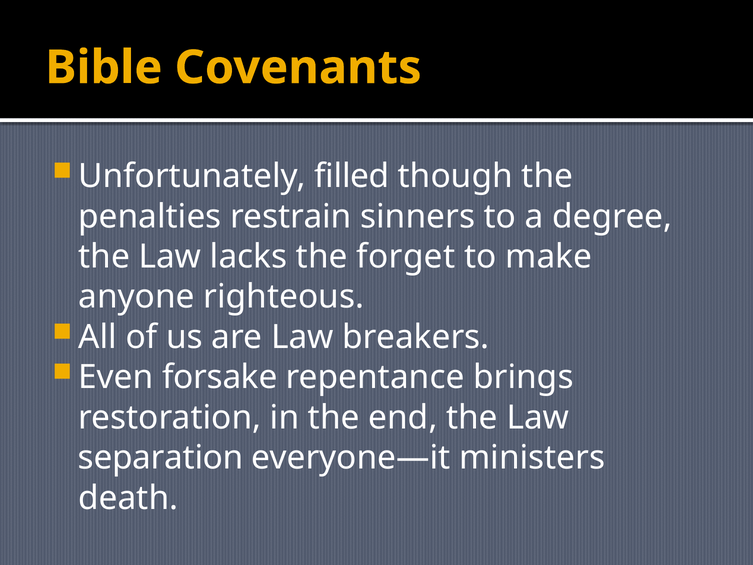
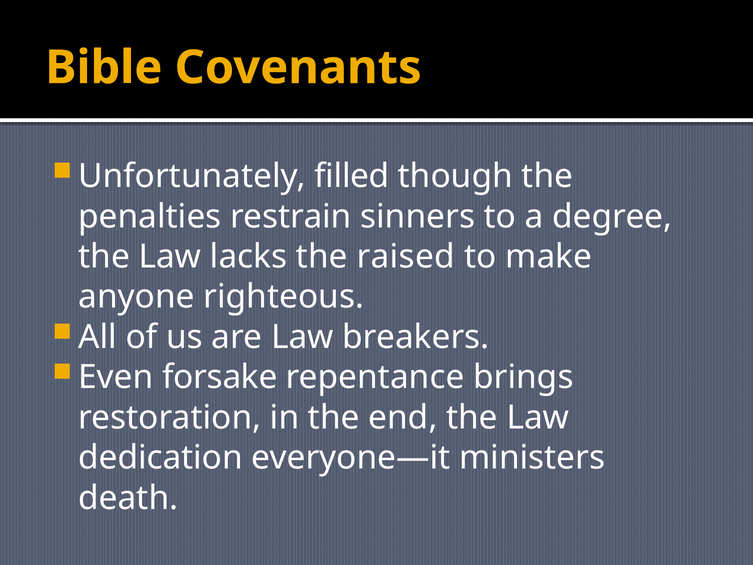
forget: forget -> raised
separation: separation -> dedication
